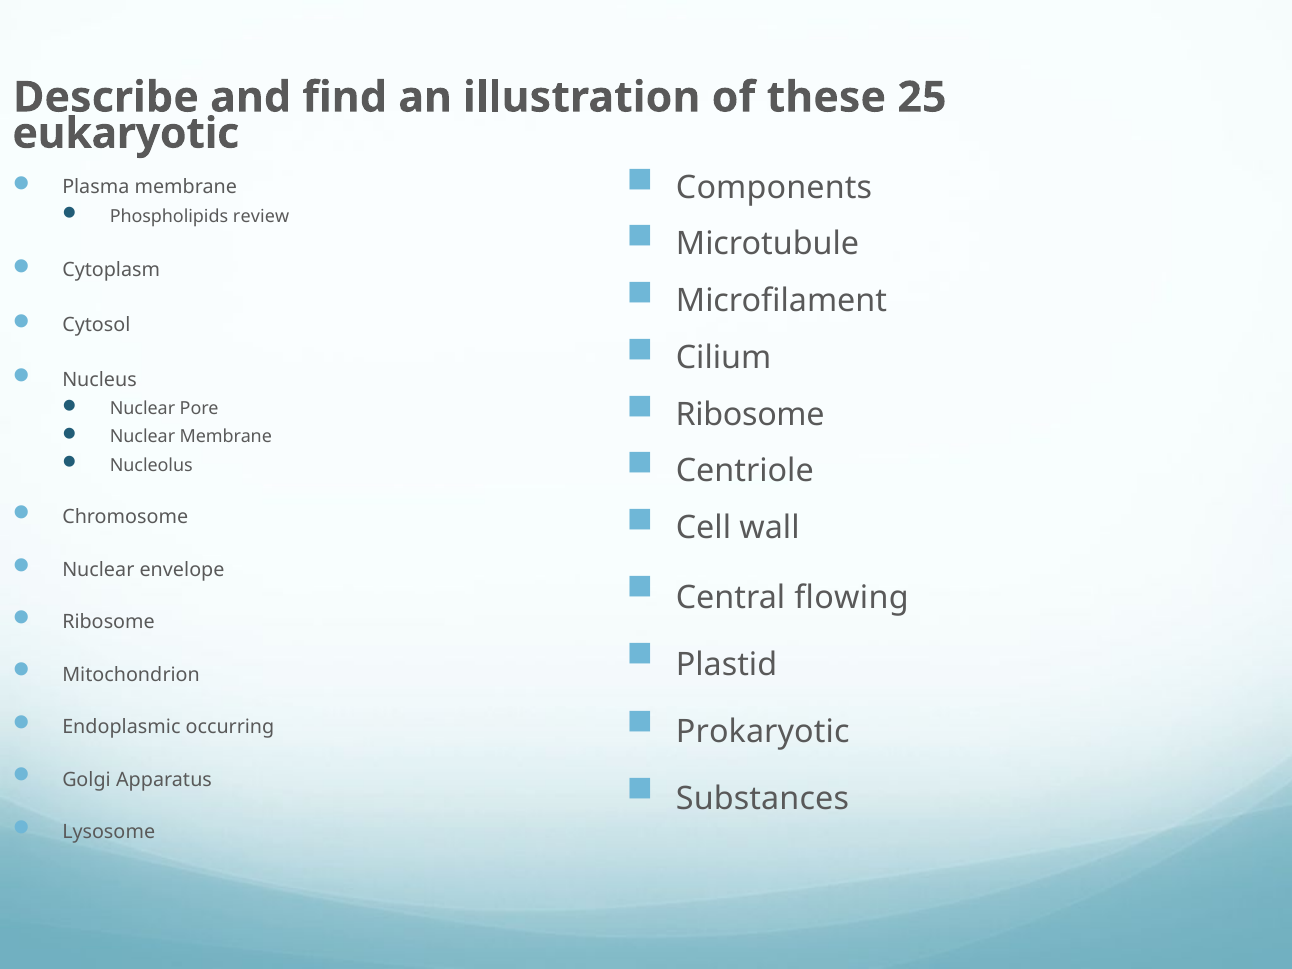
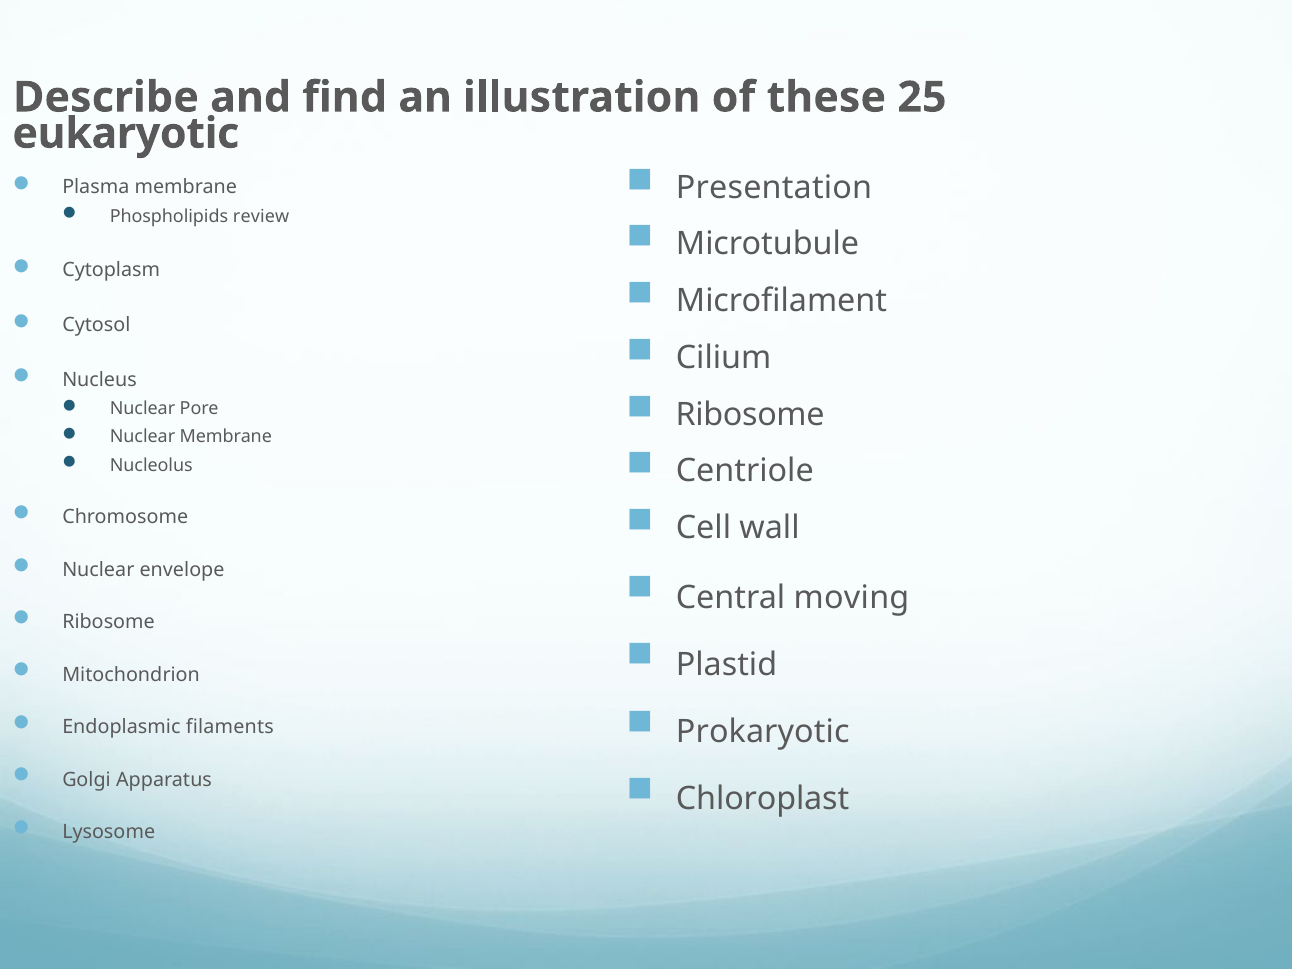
Components: Components -> Presentation
flowing: flowing -> moving
occurring: occurring -> filaments
Substances: Substances -> Chloroplast
